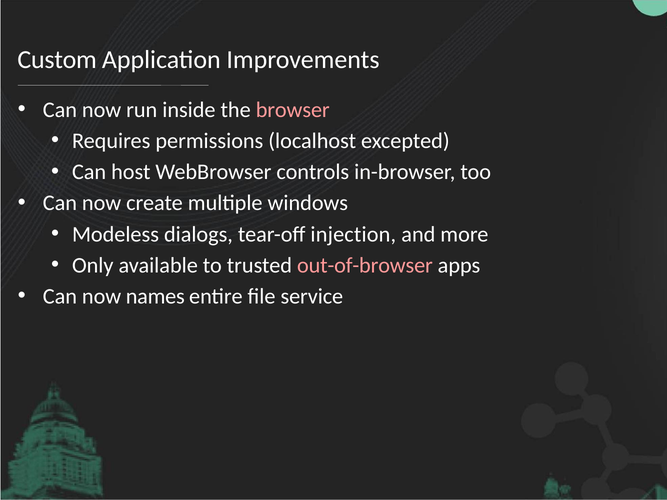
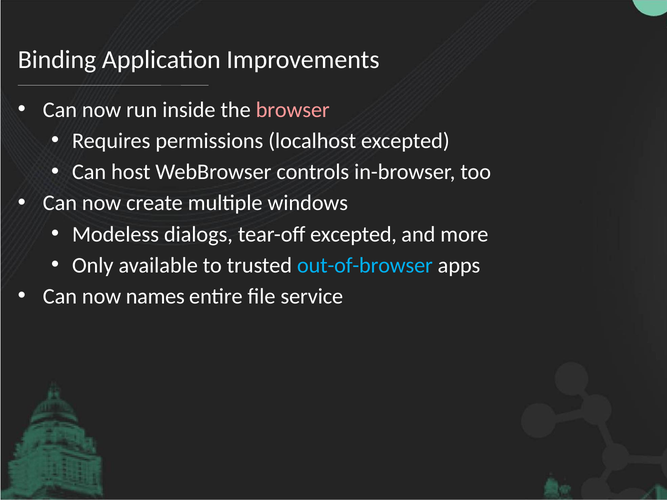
Custom: Custom -> Binding
tear-off injection: injection -> excepted
out-of-browser colour: pink -> light blue
